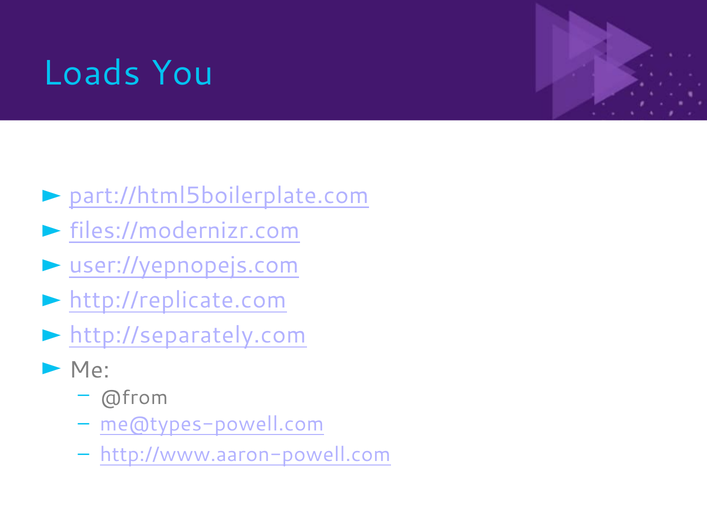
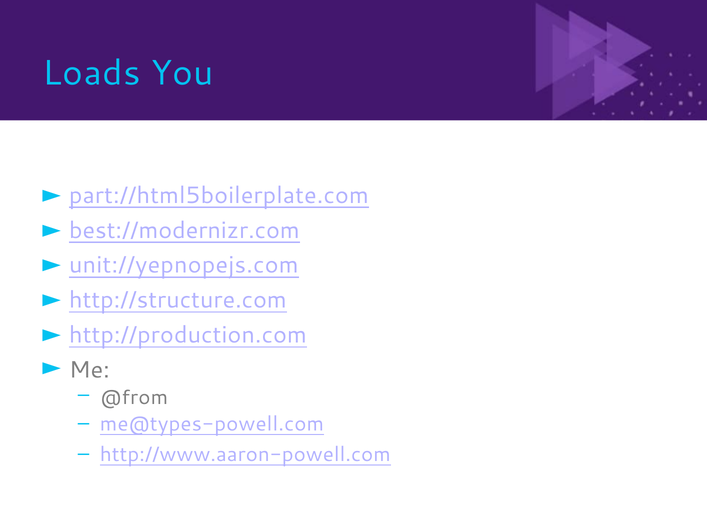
files://modernizr.com: files://modernizr.com -> best://modernizr.com
user://yepnopejs.com: user://yepnopejs.com -> unit://yepnopejs.com
http://replicate.com: http://replicate.com -> http://structure.com
http://separately.com: http://separately.com -> http://production.com
